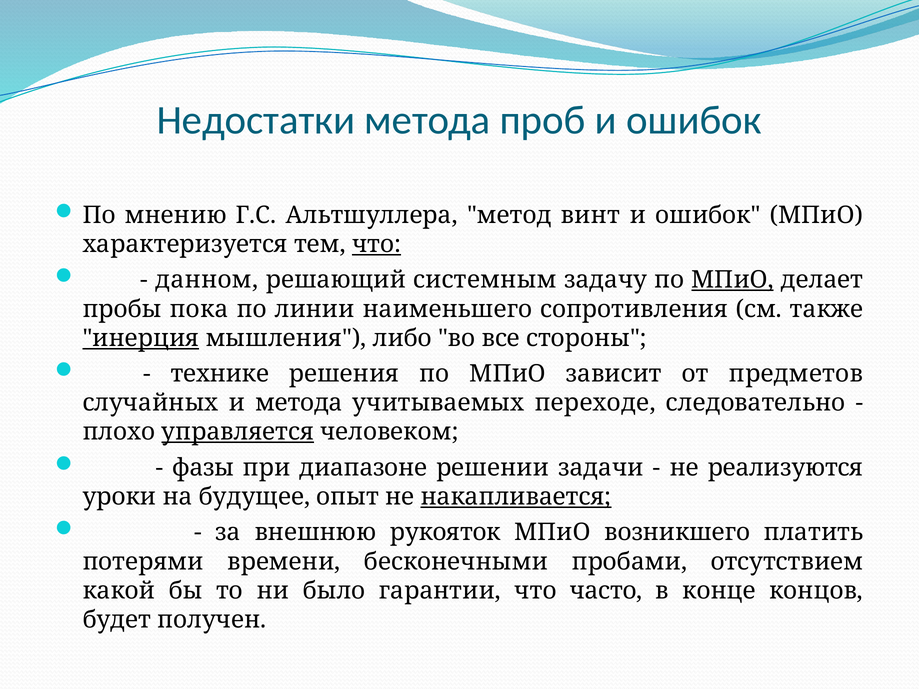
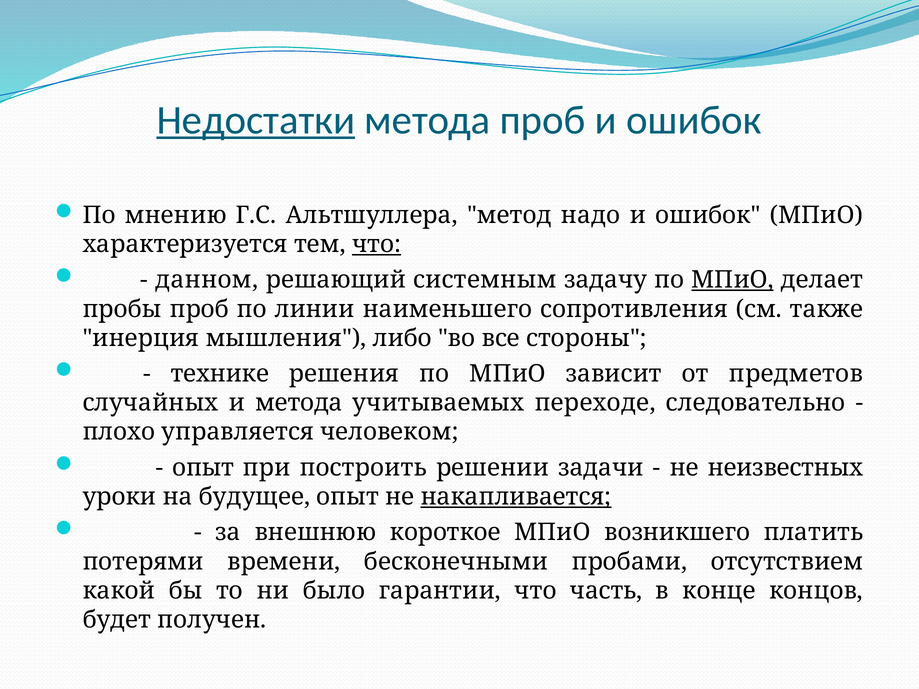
Недостатки underline: none -> present
винт: винт -> надо
пробы пока: пока -> проб
инерция underline: present -> none
управляется underline: present -> none
фазы at (203, 468): фазы -> опыт
диапазоне: диапазоне -> построить
реализуются: реализуются -> неизвестных
рукояток: рукояток -> короткое
часто: часто -> часть
